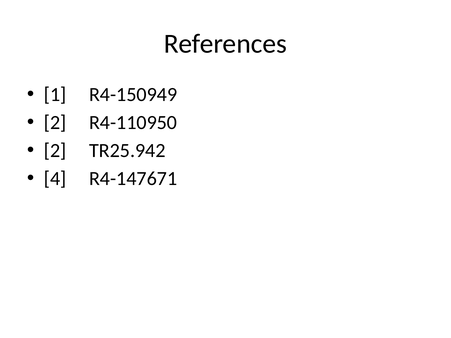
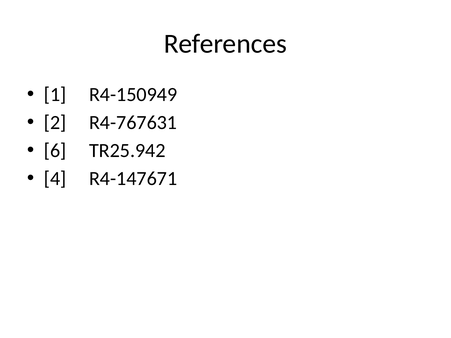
R4-110950: R4-110950 -> R4-767631
2 at (55, 151): 2 -> 6
